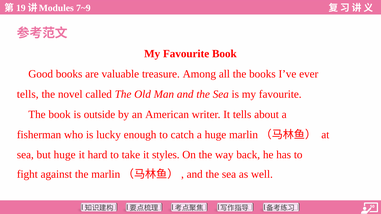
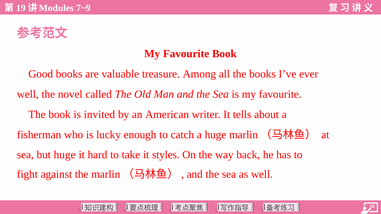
tells at (28, 94): tells -> well
outside: outside -> invited
